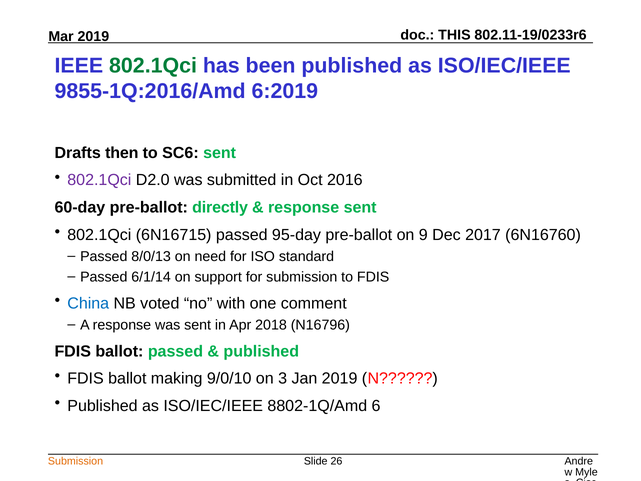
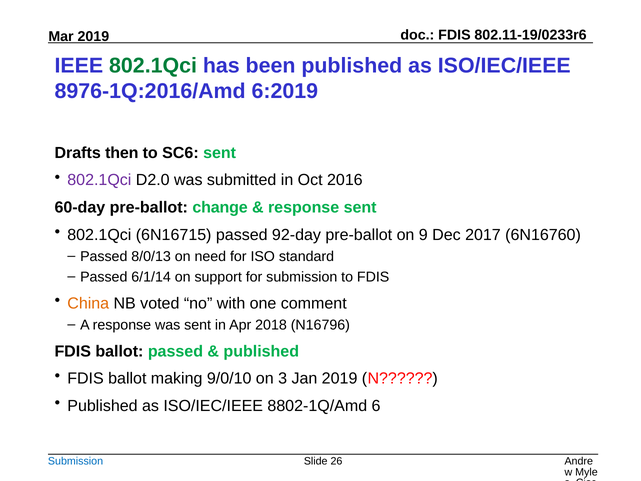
THIS at (454, 35): THIS -> FDIS
9855-1Q:2016/Amd: 9855-1Q:2016/Amd -> 8976-1Q:2016/Amd
directly: directly -> change
95-day: 95-day -> 92-day
China colour: blue -> orange
Submission at (76, 461) colour: orange -> blue
